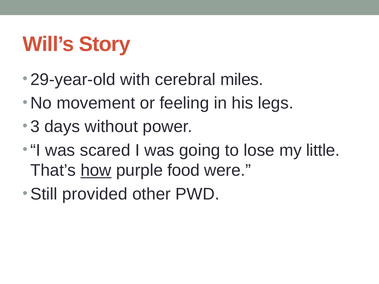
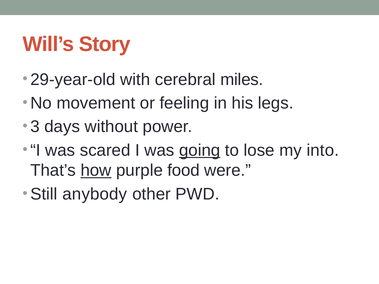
going underline: none -> present
little: little -> into
provided: provided -> anybody
